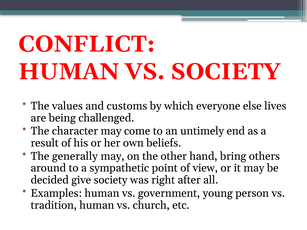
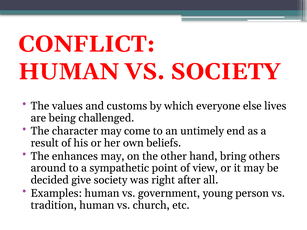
generally: generally -> enhances
